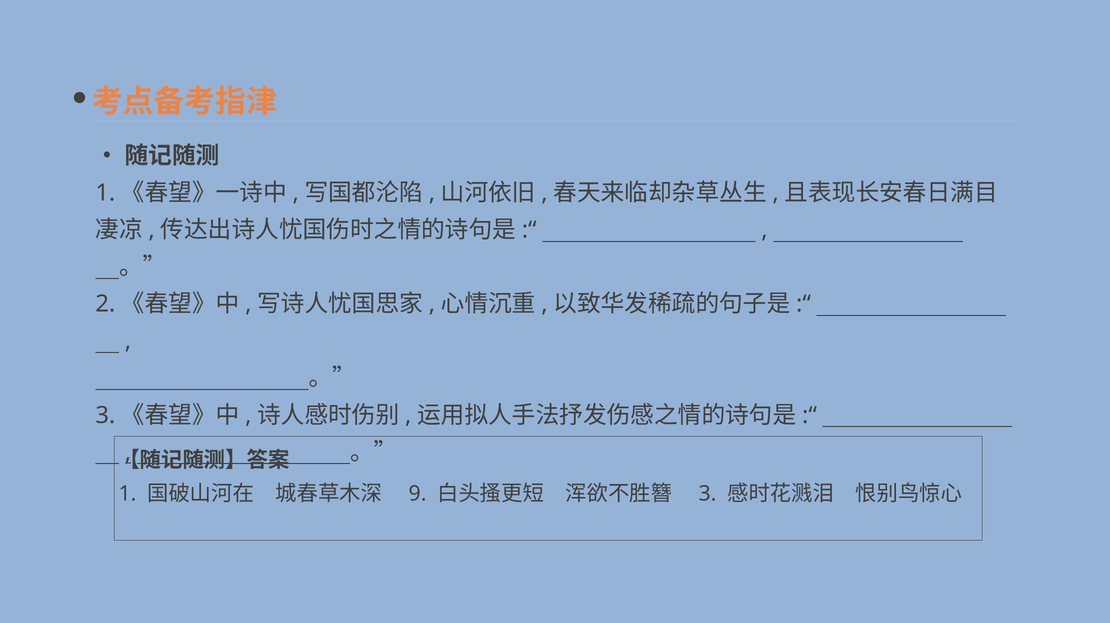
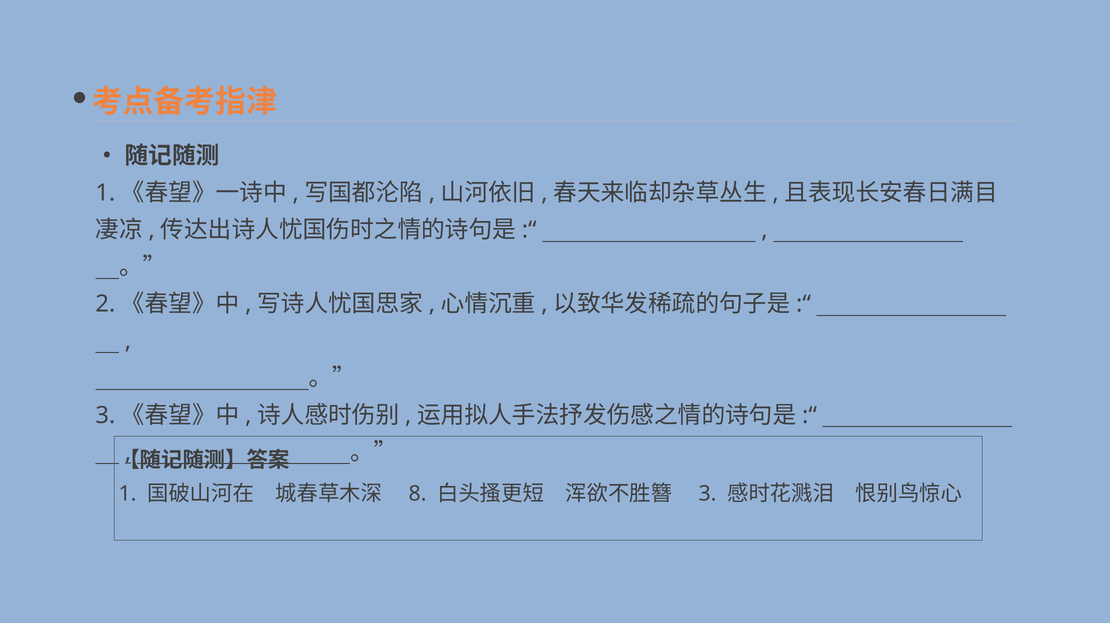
9: 9 -> 8
